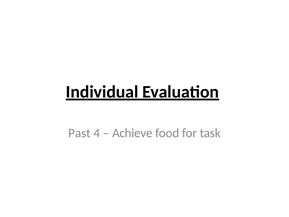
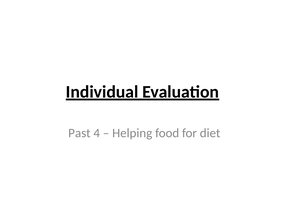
Achieve: Achieve -> Helping
task: task -> diet
